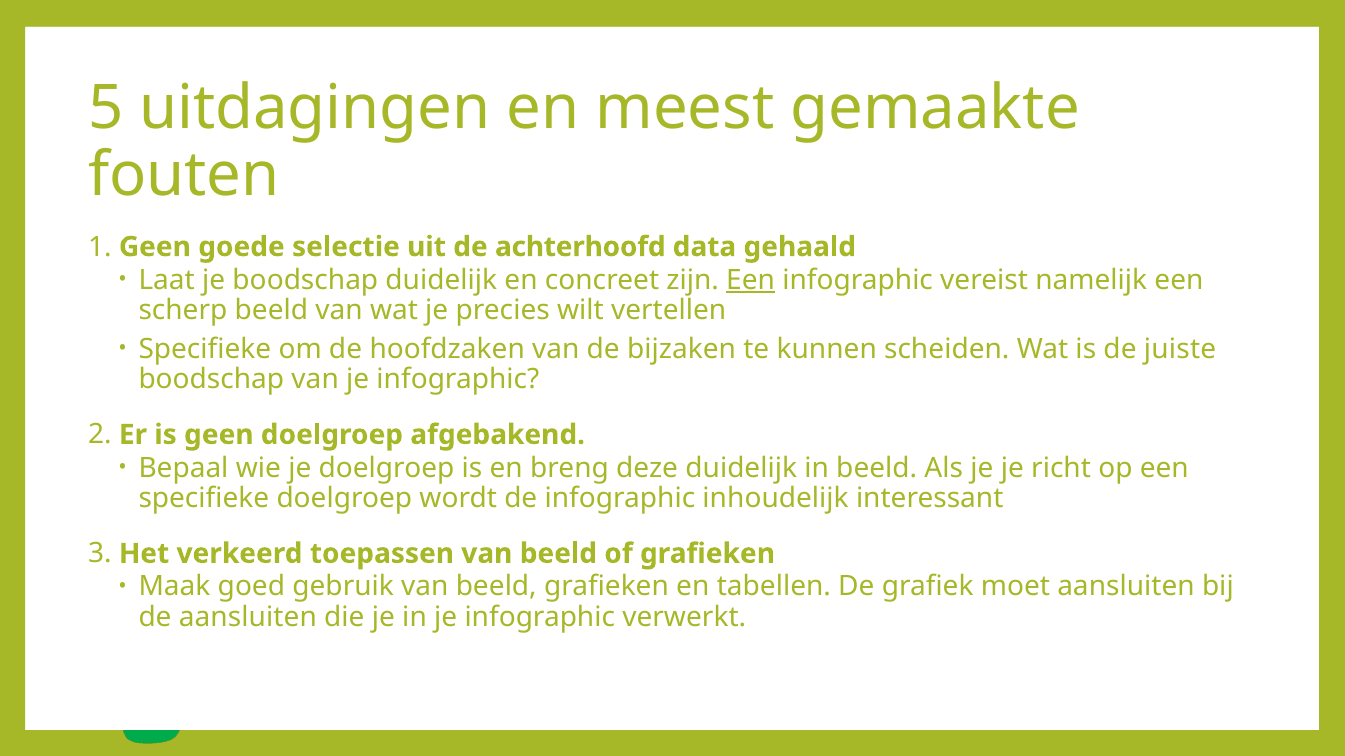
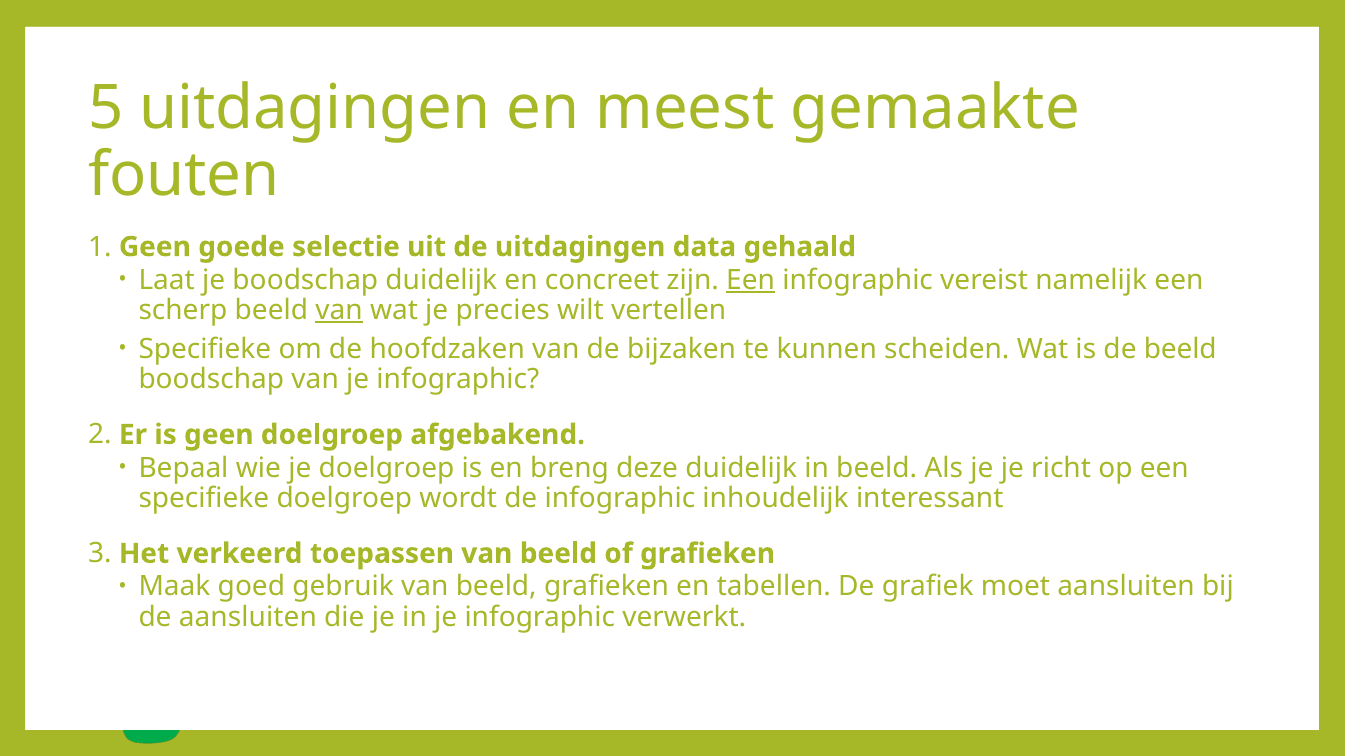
de achterhoofd: achterhoofd -> uitdagingen
van at (339, 310) underline: none -> present
de juiste: juiste -> beeld
